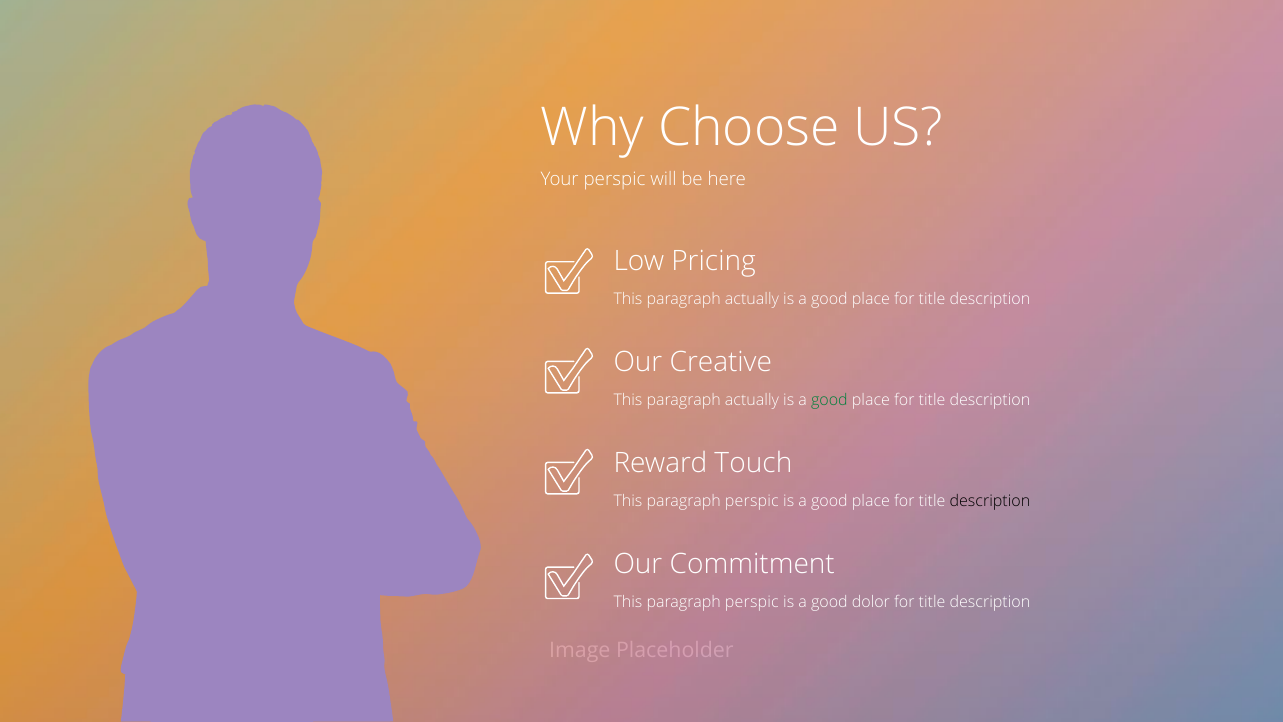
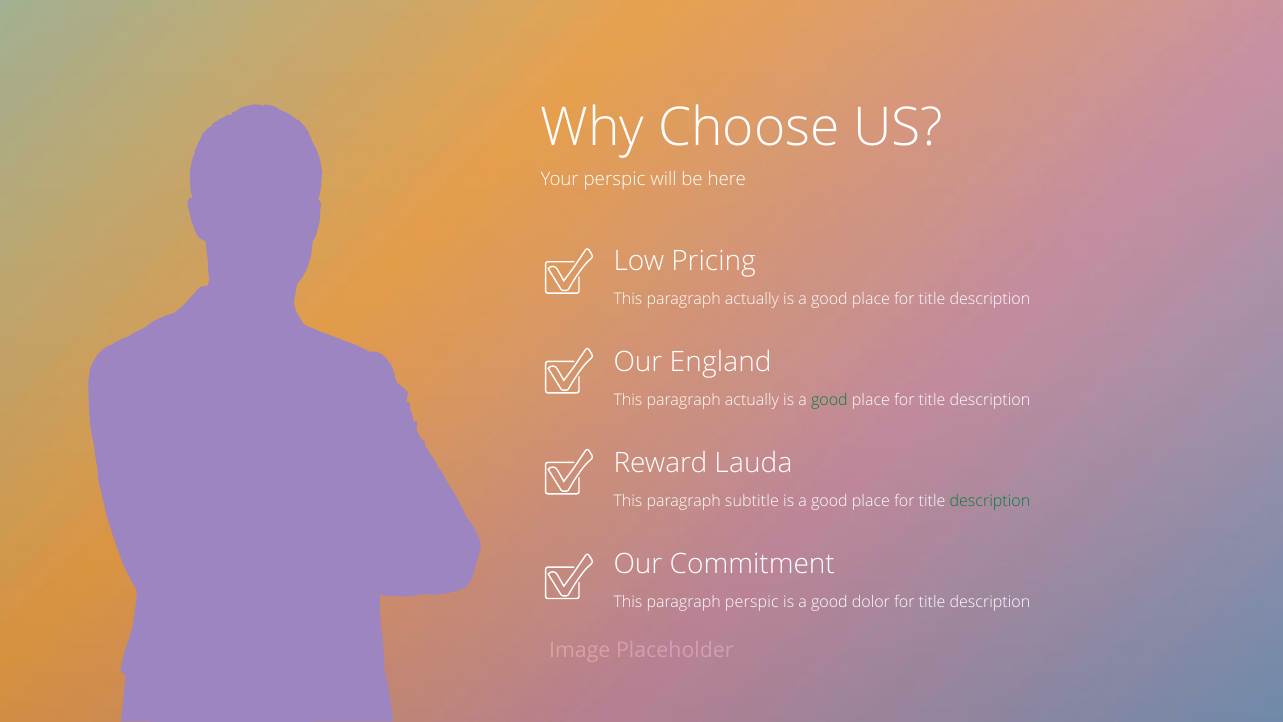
Creative: Creative -> England
Touch: Touch -> Lauda
perspic at (752, 501): perspic -> subtitle
description at (990, 501) colour: black -> green
